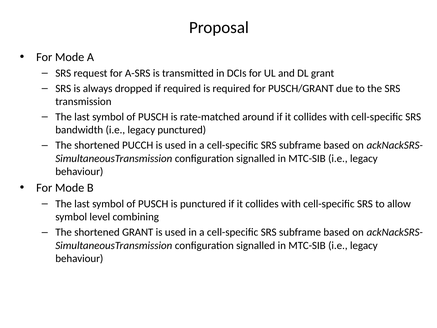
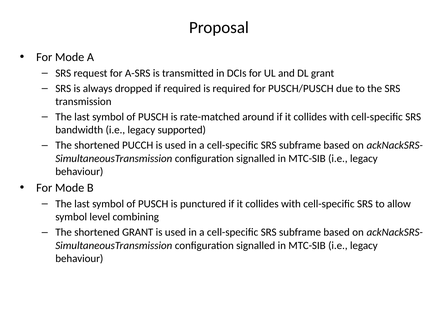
PUSCH/GRANT: PUSCH/GRANT -> PUSCH/PUSCH
legacy punctured: punctured -> supported
